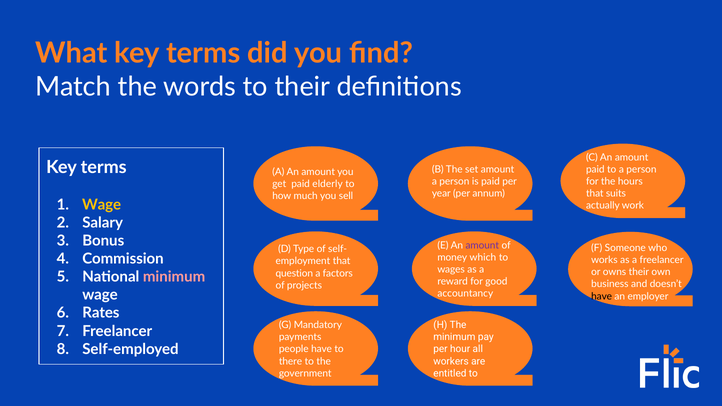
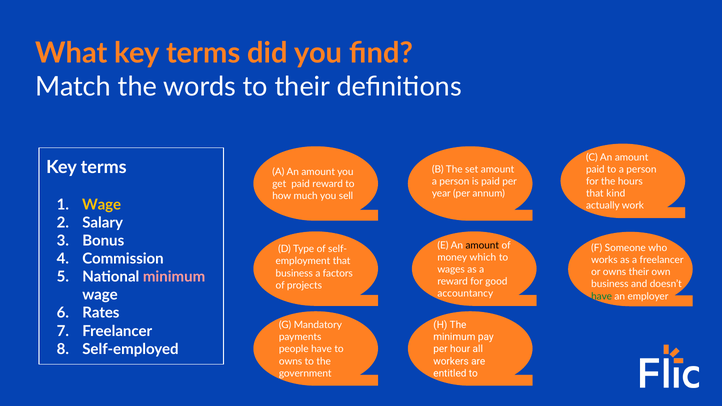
paid elderly: elderly -> reward
suits: suits -> kind
amount at (482, 245) colour: purple -> black
question at (294, 273): question -> business
have at (602, 296) colour: black -> green
there at (291, 361): there -> owns
